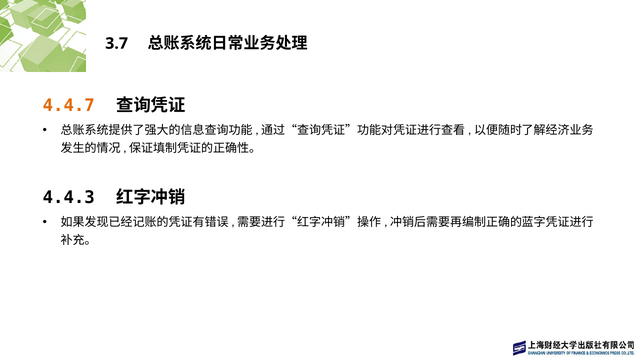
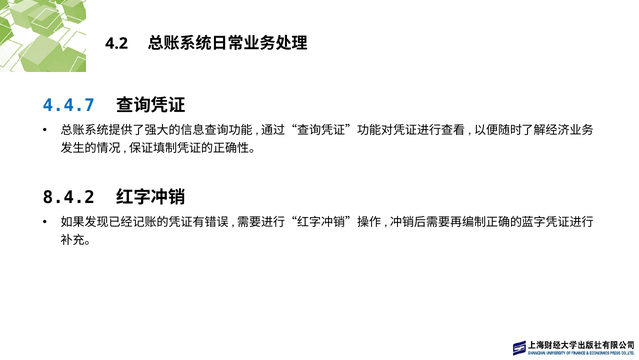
3.7: 3.7 -> 4.2
4.4.7 colour: orange -> blue
4.4.3: 4.4.3 -> 8.4.2
